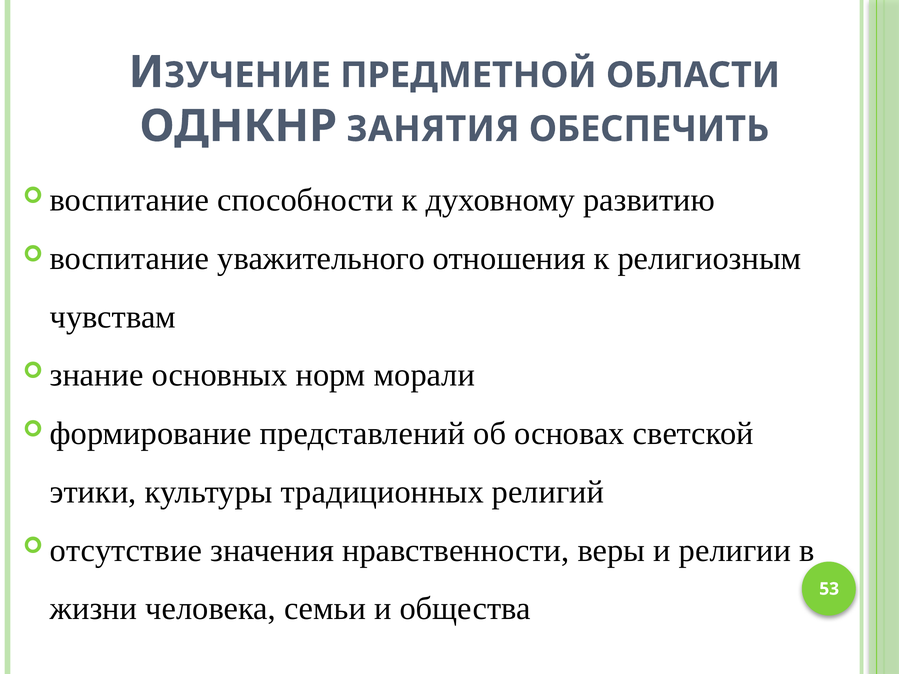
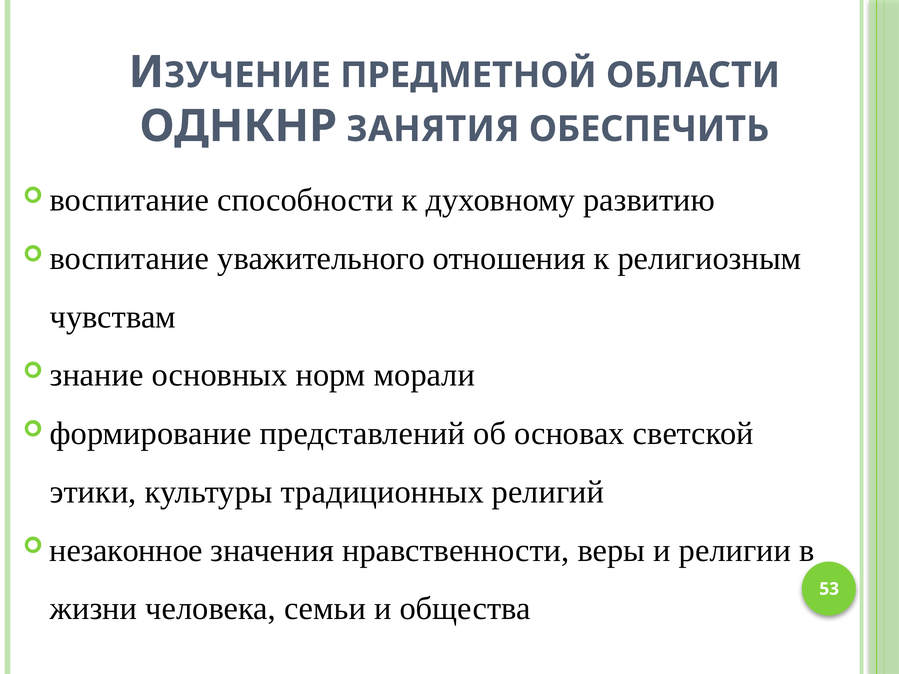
отсутствие: отсутствие -> незаконное
